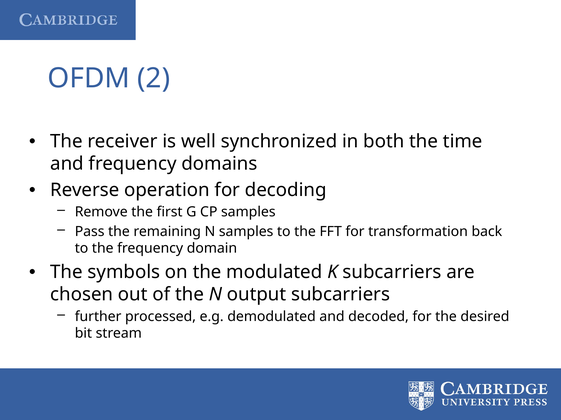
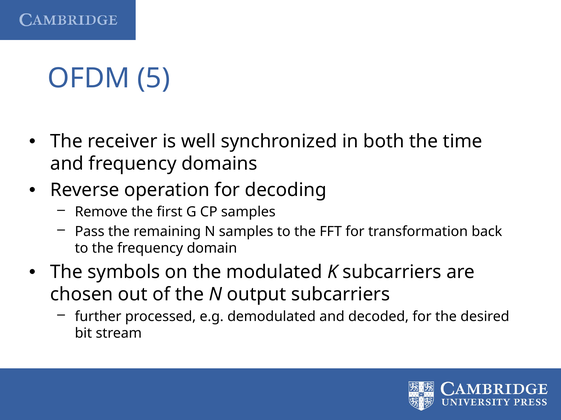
2: 2 -> 5
